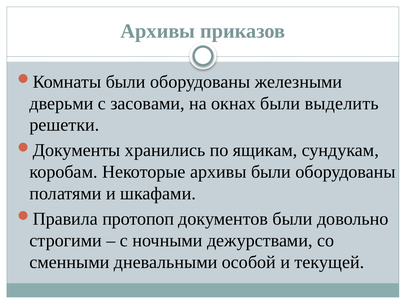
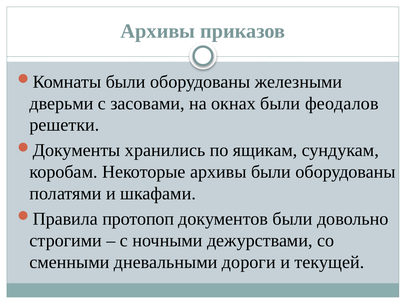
выделить: выделить -> феодалов
особой: особой -> дороги
